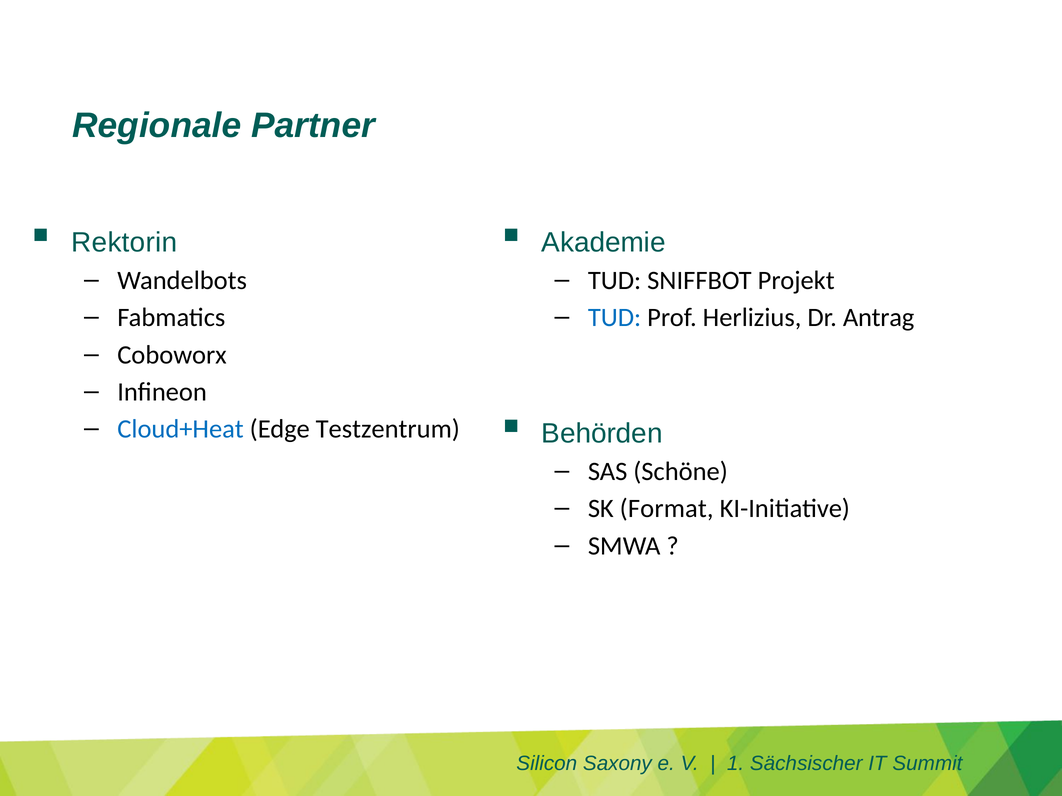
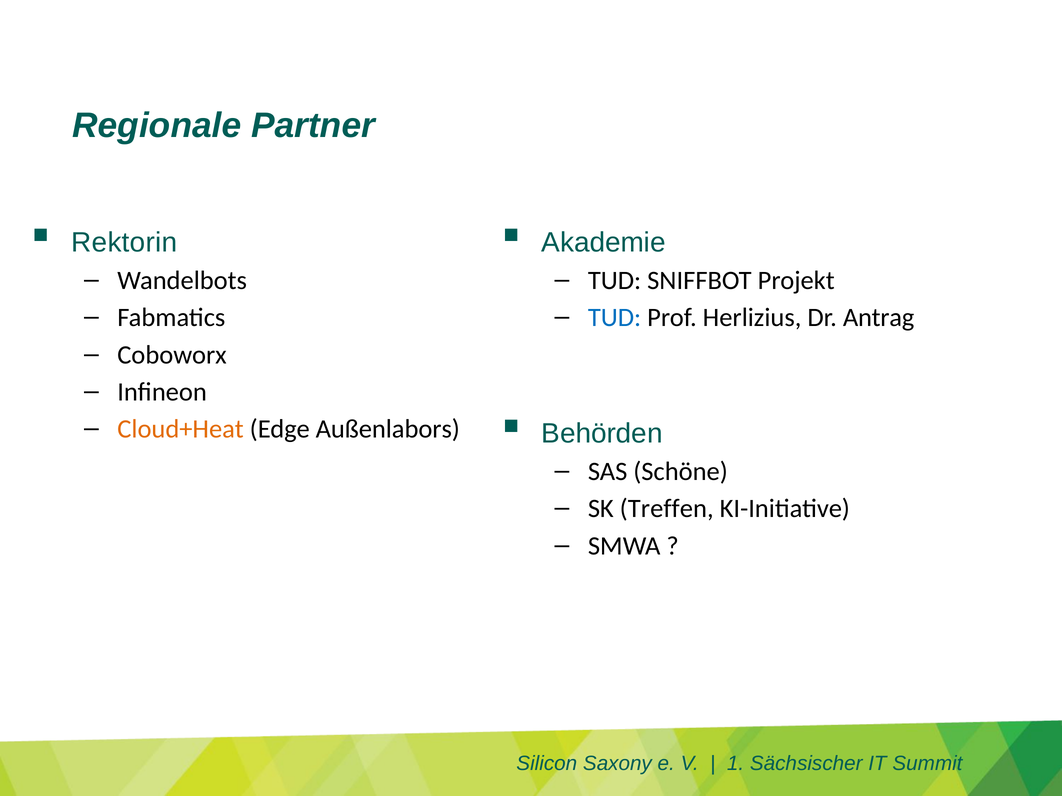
Cloud+Heat colour: blue -> orange
Testzentrum: Testzentrum -> Außenlabors
Format: Format -> Treffen
